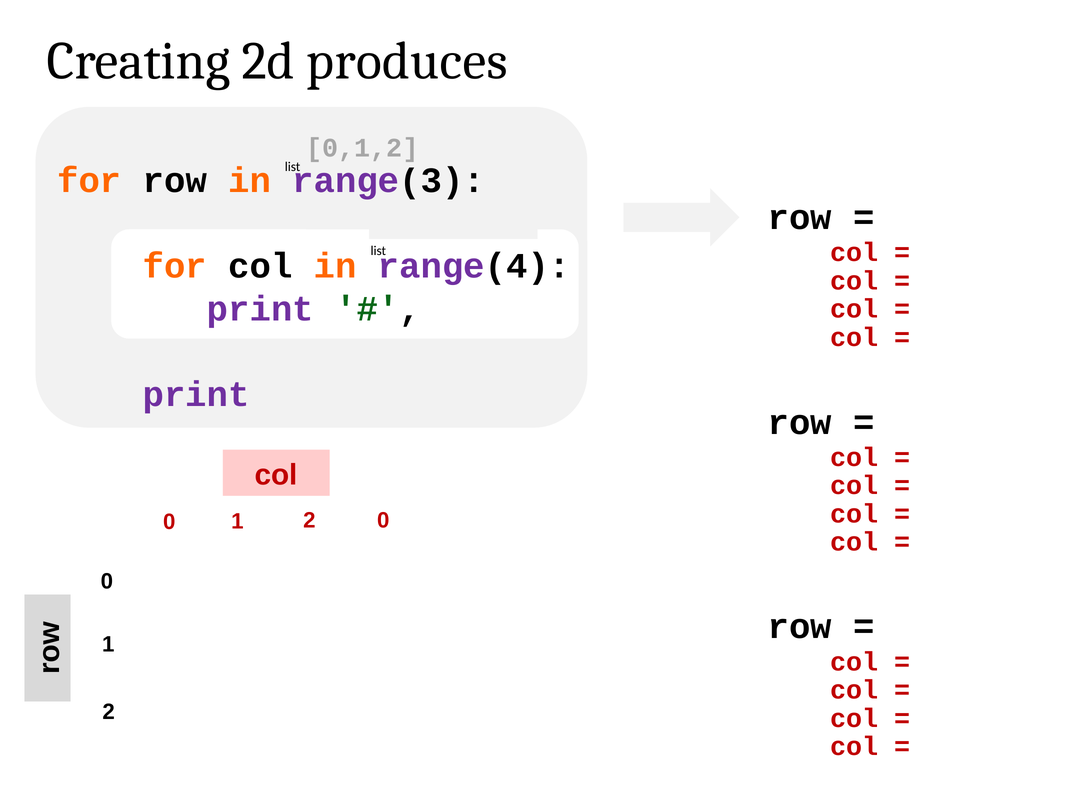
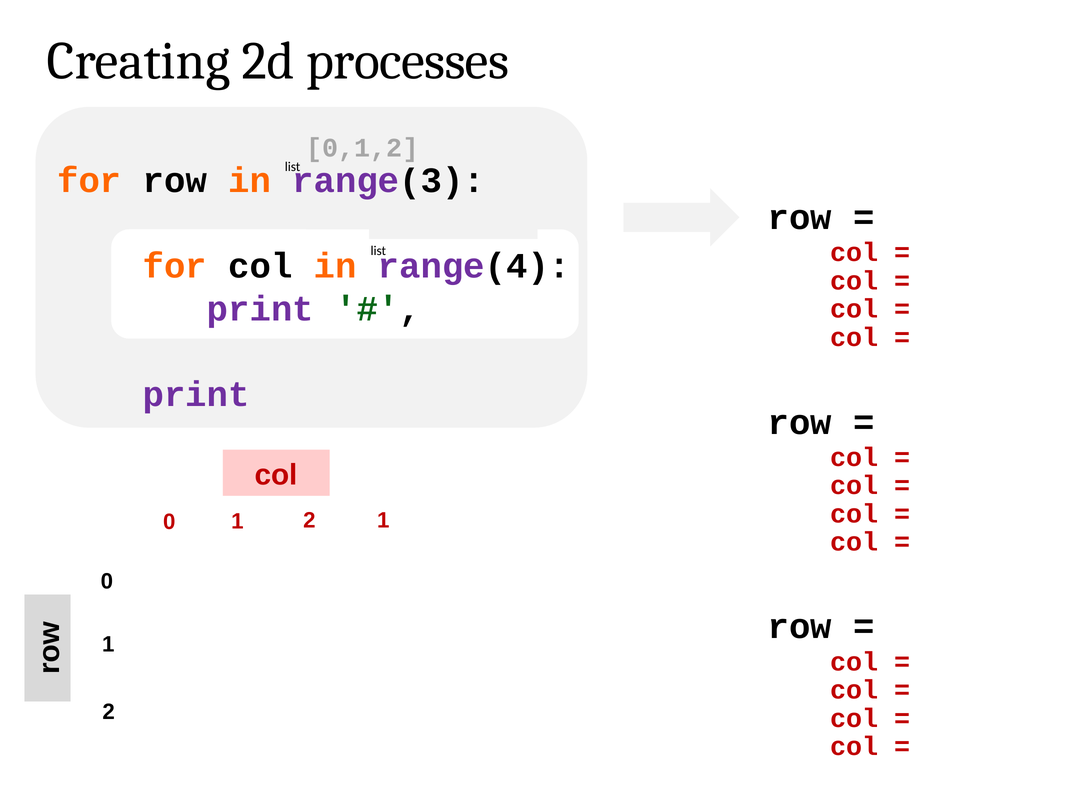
produces: produces -> processes
1 2 0: 0 -> 1
